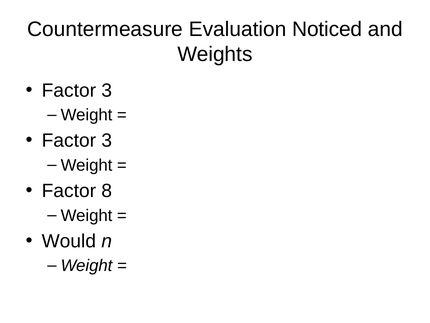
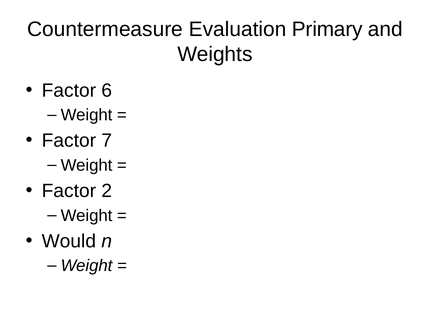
Noticed: Noticed -> Primary
3 at (107, 90): 3 -> 6
3 at (107, 140): 3 -> 7
8: 8 -> 2
